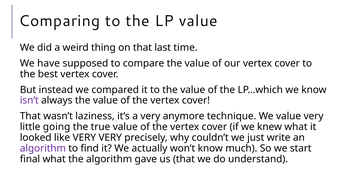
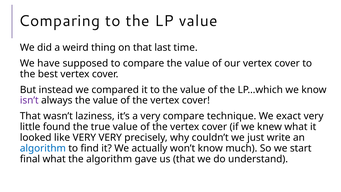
very anymore: anymore -> compare
We value: value -> exact
going: going -> found
algorithm at (43, 148) colour: purple -> blue
